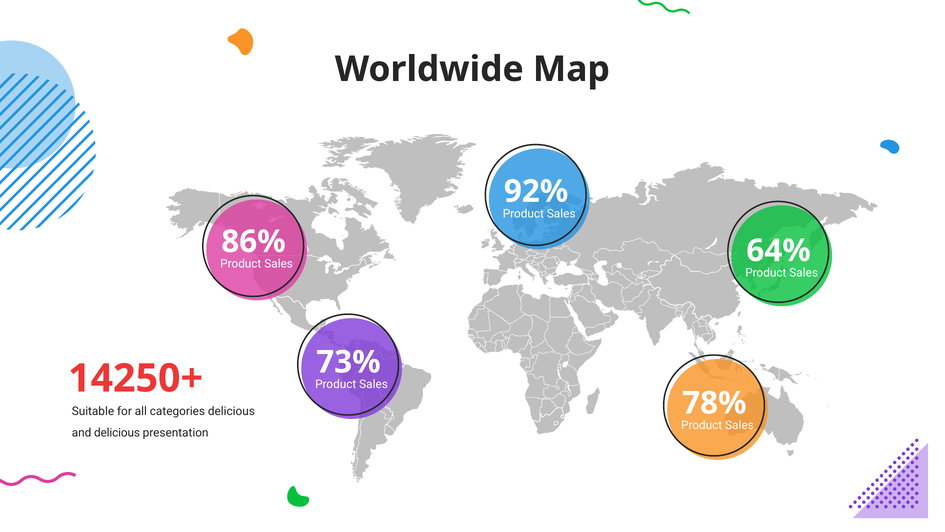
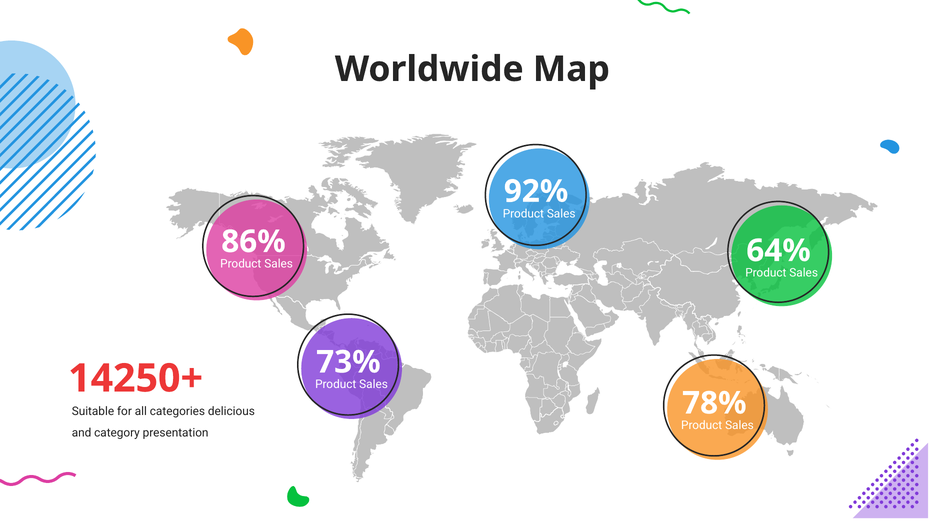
and delicious: delicious -> category
